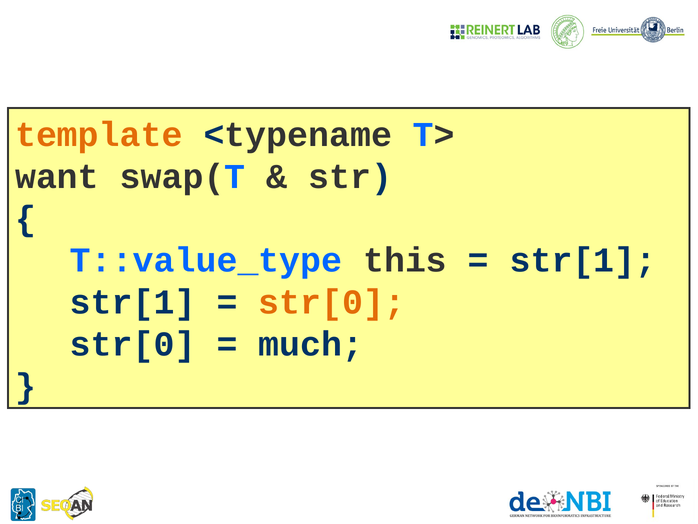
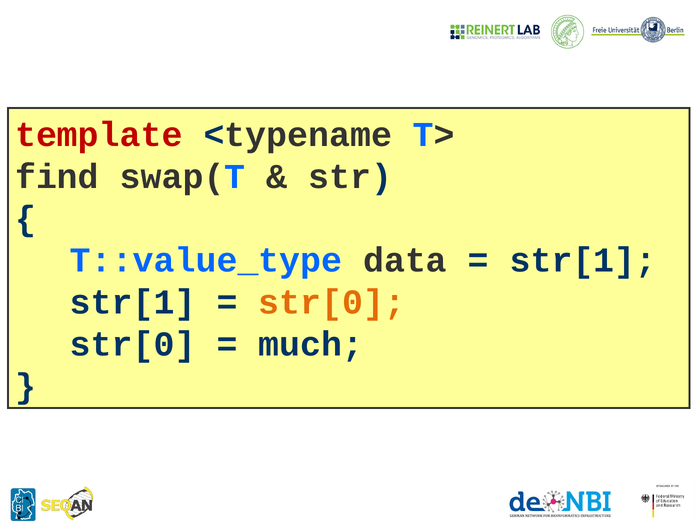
template colour: orange -> red
want: want -> find
this: this -> data
